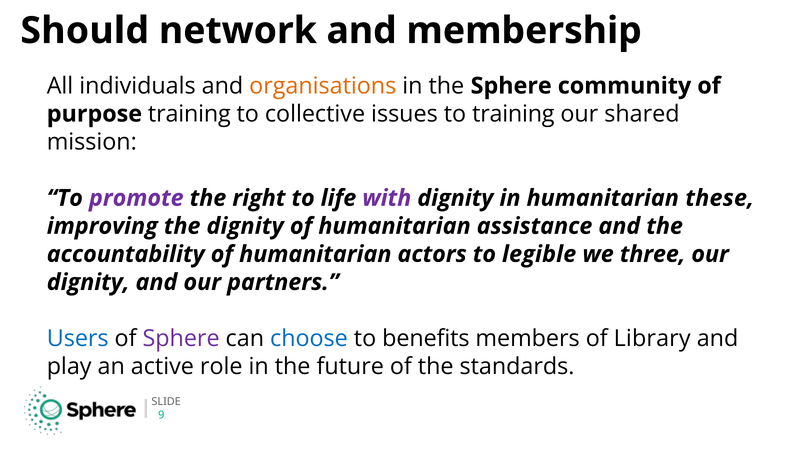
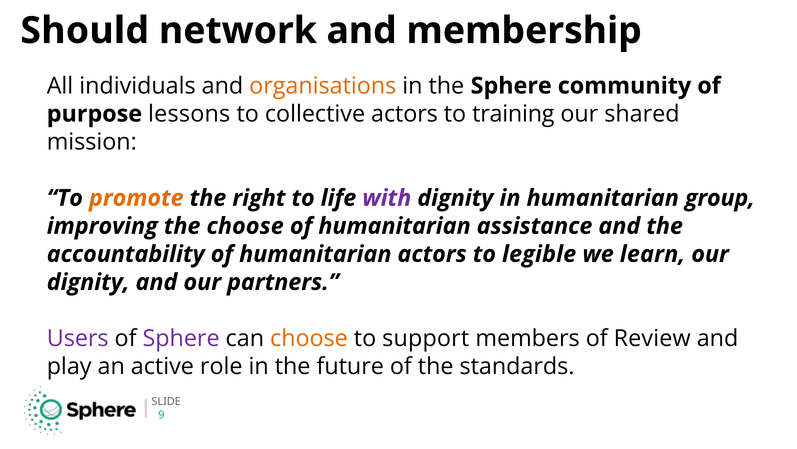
purpose training: training -> lessons
collective issues: issues -> actors
promote colour: purple -> orange
these: these -> group
the dignity: dignity -> choose
three: three -> learn
Users colour: blue -> purple
choose at (309, 338) colour: blue -> orange
benefits: benefits -> support
Library: Library -> Review
